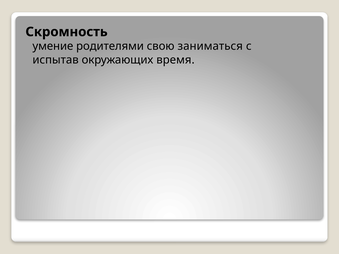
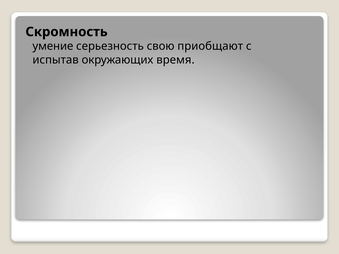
родителями: родителями -> серьезность
заниматься: заниматься -> приобщают
